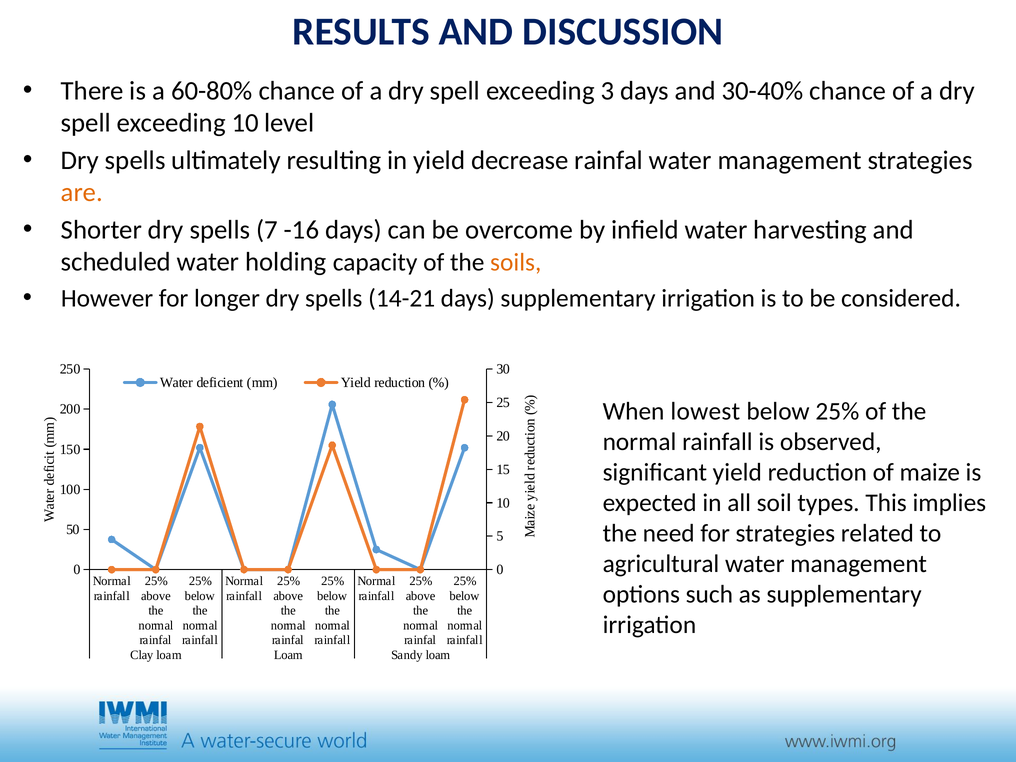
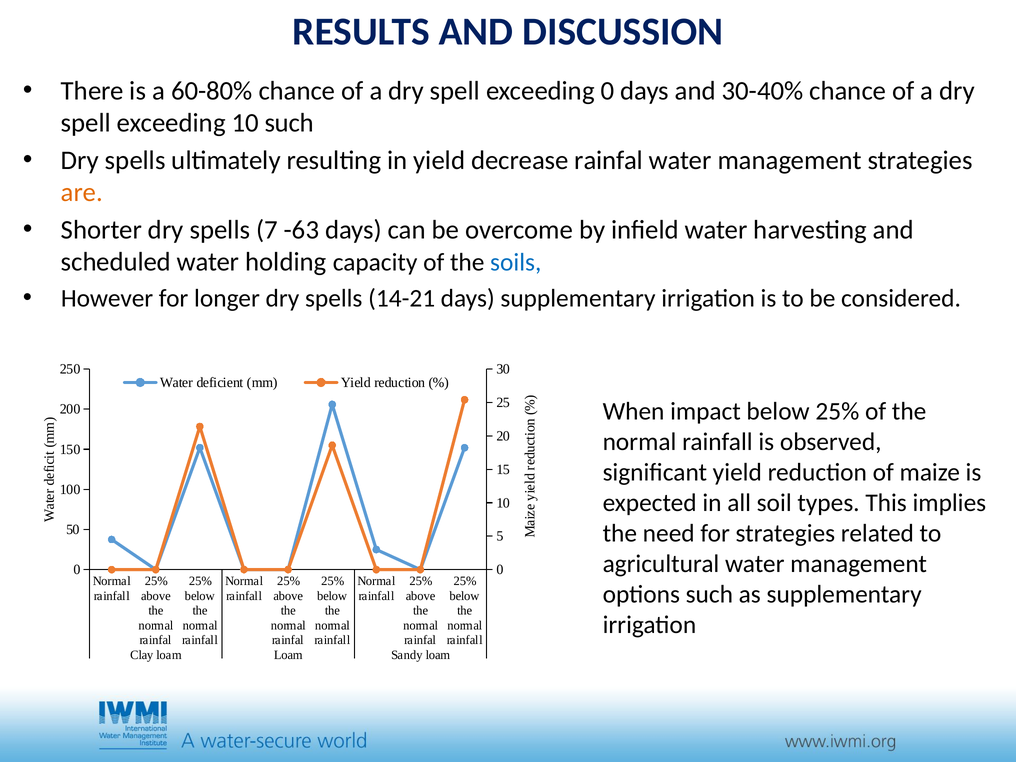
exceeding 3: 3 -> 0
10 level: level -> such
-16: -16 -> -63
soils colour: orange -> blue
lowest: lowest -> impact
